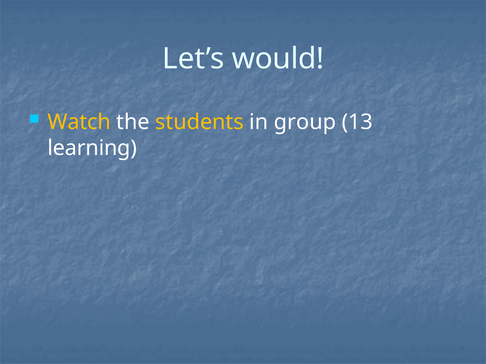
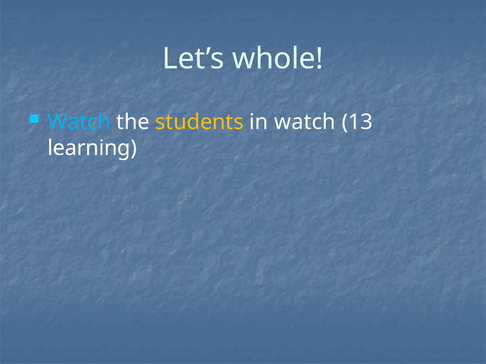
would: would -> whole
Watch at (79, 122) colour: yellow -> light blue
in group: group -> watch
